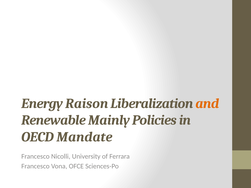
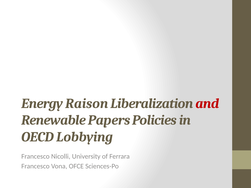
and colour: orange -> red
Mainly: Mainly -> Papers
Mandate: Mandate -> Lobbying
